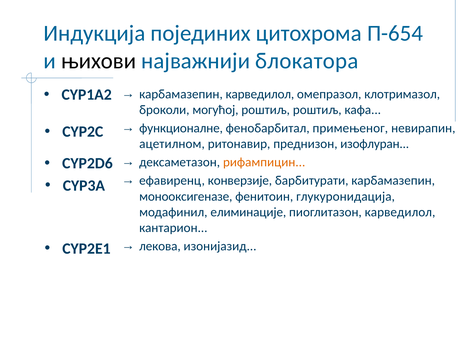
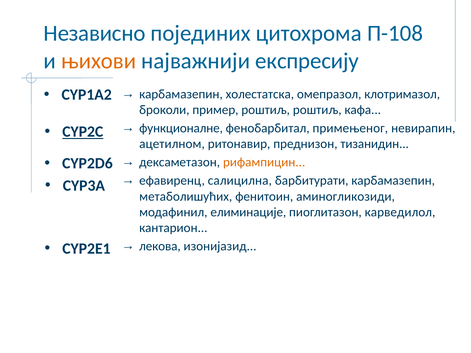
Индукција: Индукција -> Независно
П-654: П-654 -> П-108
њихови colour: black -> orange
блокатора: блокатора -> експресију
карбамазепин карведилол: карведилол -> холестатска
могућој: могућој -> пример
CYP2C underline: none -> present
изофлуран: изофлуран -> тизанидин
конверзије: конверзије -> салицилна
монооксигеназе: монооксигеназе -> метаболишућих
глукуронидација: глукуронидација -> аминогликозиди
